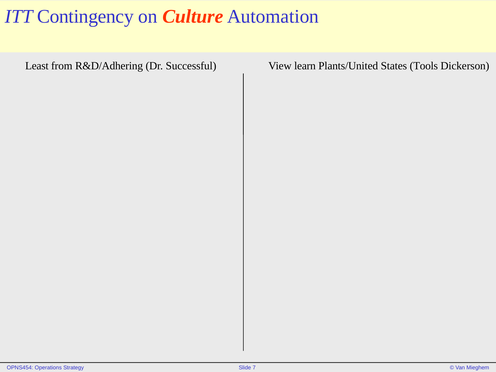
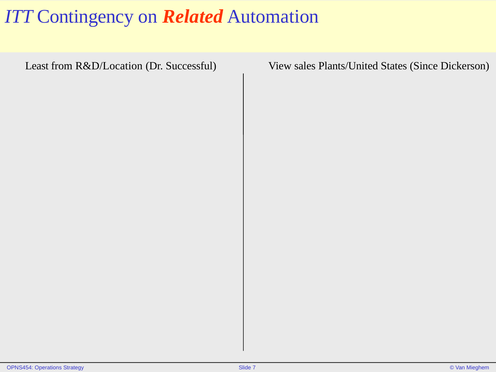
Culture: Culture -> Related
R&D/Adhering: R&D/Adhering -> R&D/Location
learn: learn -> sales
Tools: Tools -> Since
